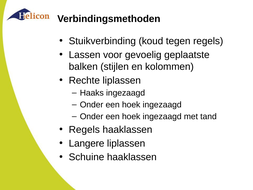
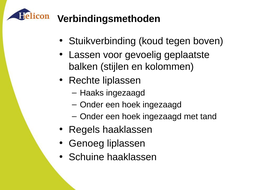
tegen regels: regels -> boven
Langere: Langere -> Genoeg
